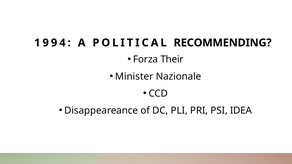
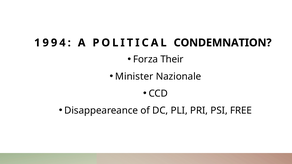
RECOMMENDING: RECOMMENDING -> CONDEMNATION
IDEA: IDEA -> FREE
